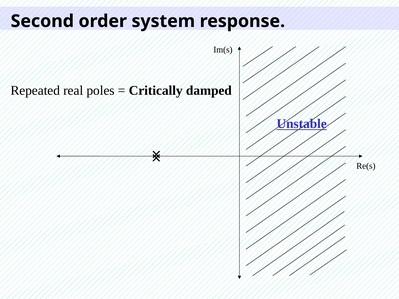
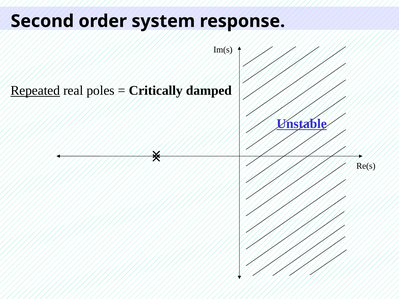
Repeated underline: none -> present
